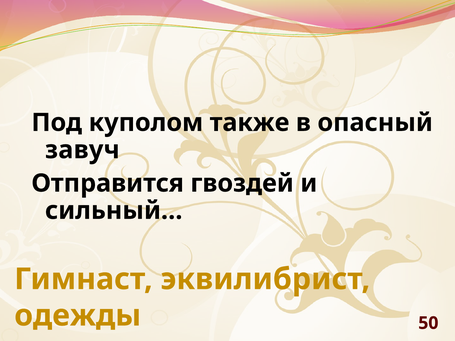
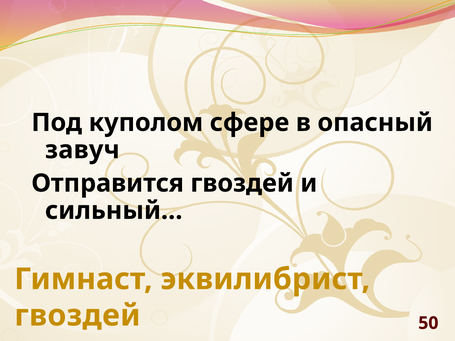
также: также -> сфере
одежды at (78, 316): одежды -> гвоздей
